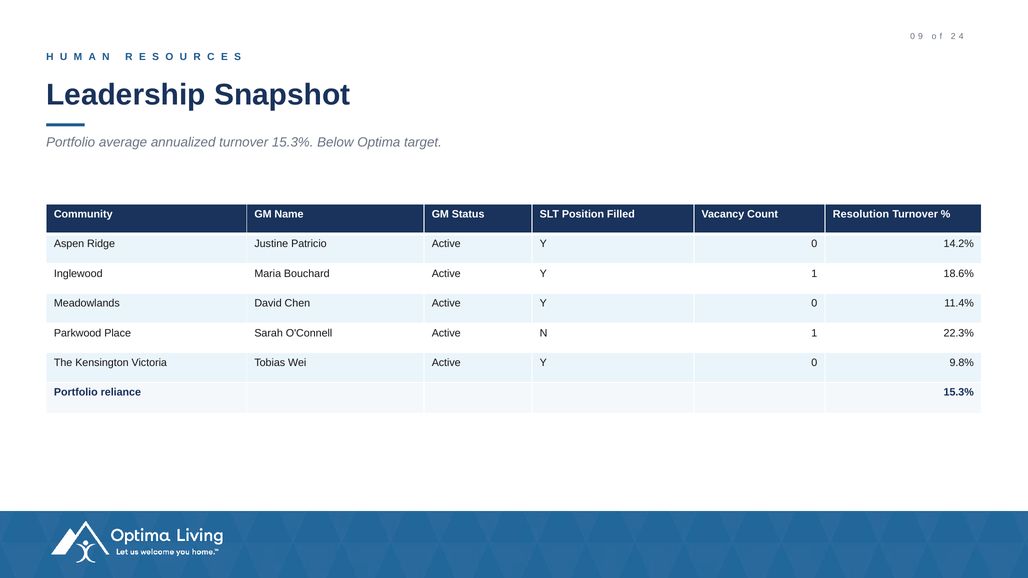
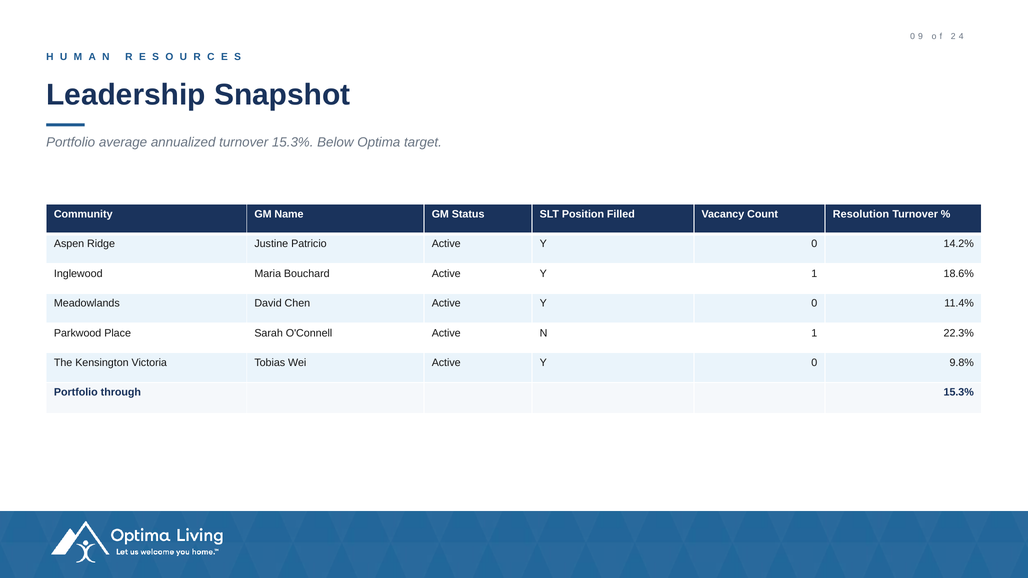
reliance: reliance -> through
